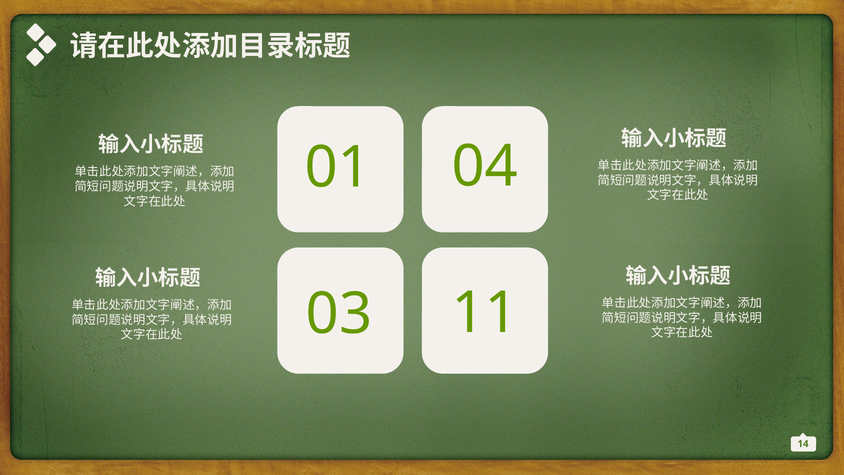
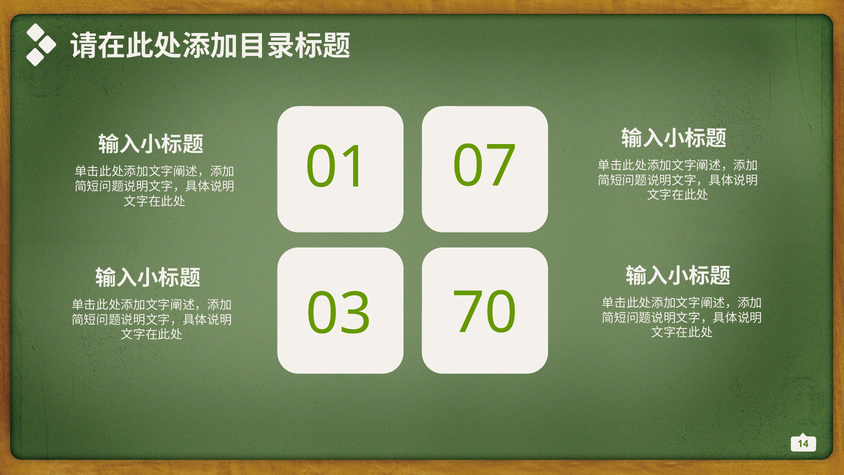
04: 04 -> 07
11: 11 -> 70
